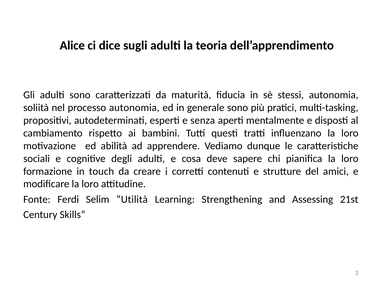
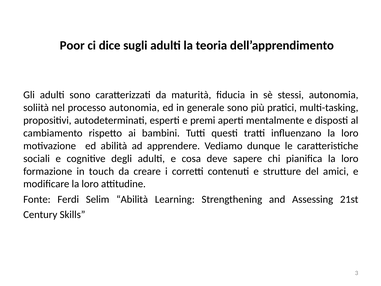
Alice: Alice -> Poor
senza: senza -> premi
Selim Utilità: Utilità -> Abilità
